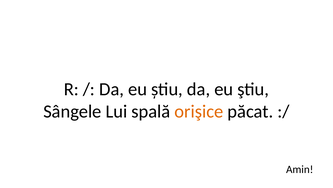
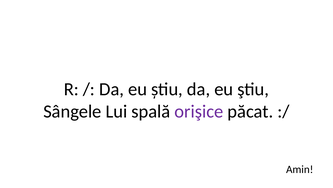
orişice colour: orange -> purple
